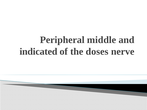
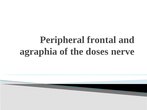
middle: middle -> frontal
indicated: indicated -> agraphia
